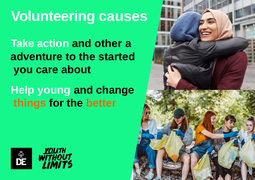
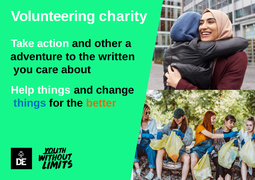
causes: causes -> charity
started: started -> written
Help young: young -> things
things at (30, 103) colour: orange -> blue
